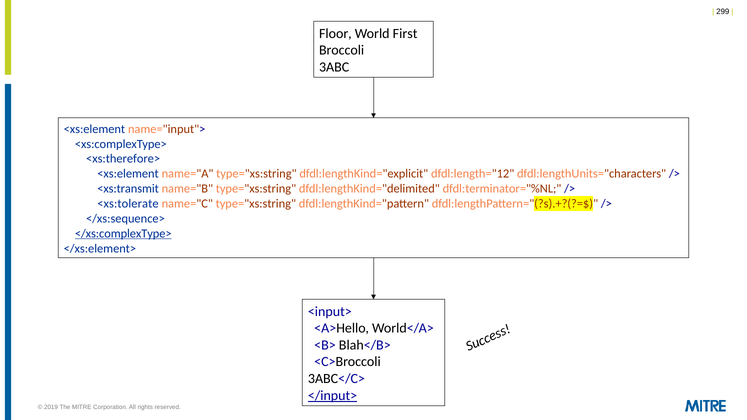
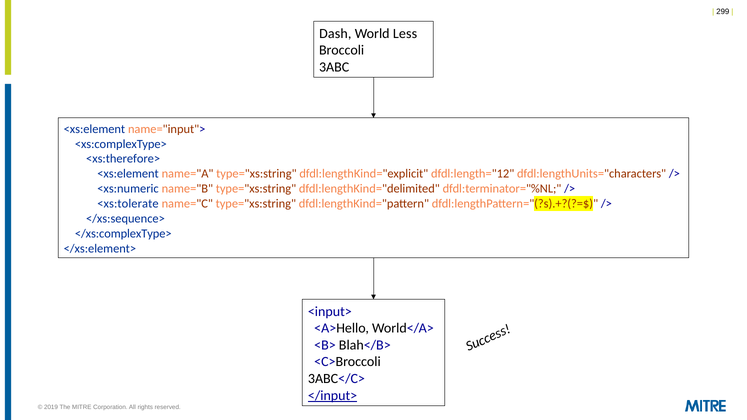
Floor: Floor -> Dash
First: First -> Less
<xs:transmit: <xs:transmit -> <xs:numeric
</xs:complexType> underline: present -> none
